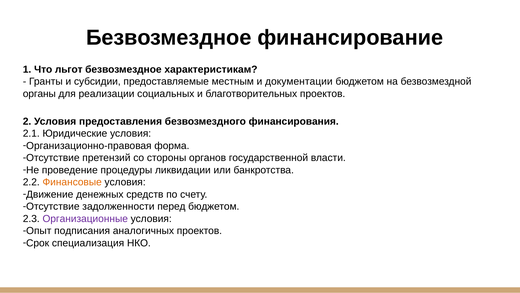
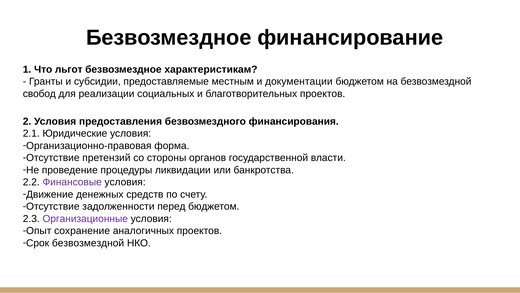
органы: органы -> свобод
Финансовые colour: orange -> purple
подписания: подписания -> сохранение
Срок специализация: специализация -> безвозмездной
